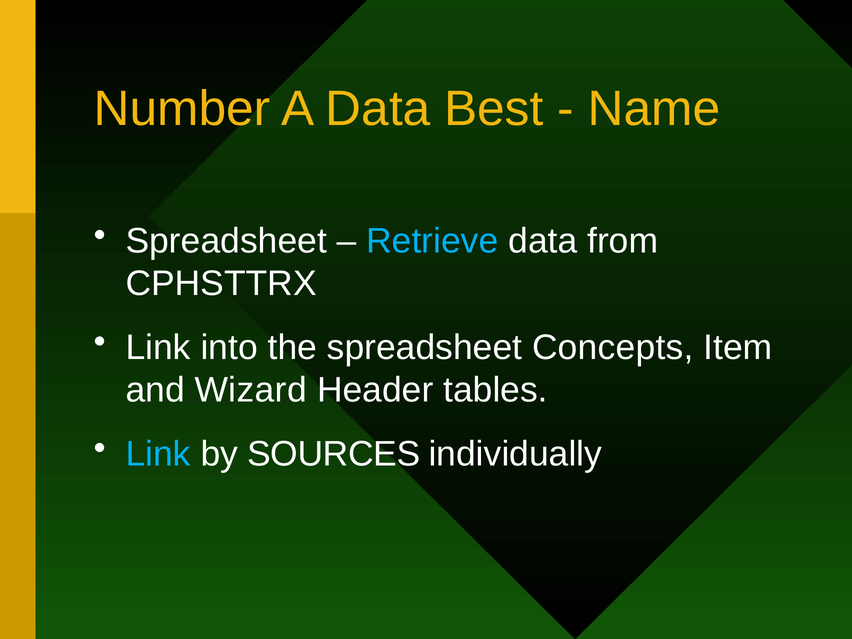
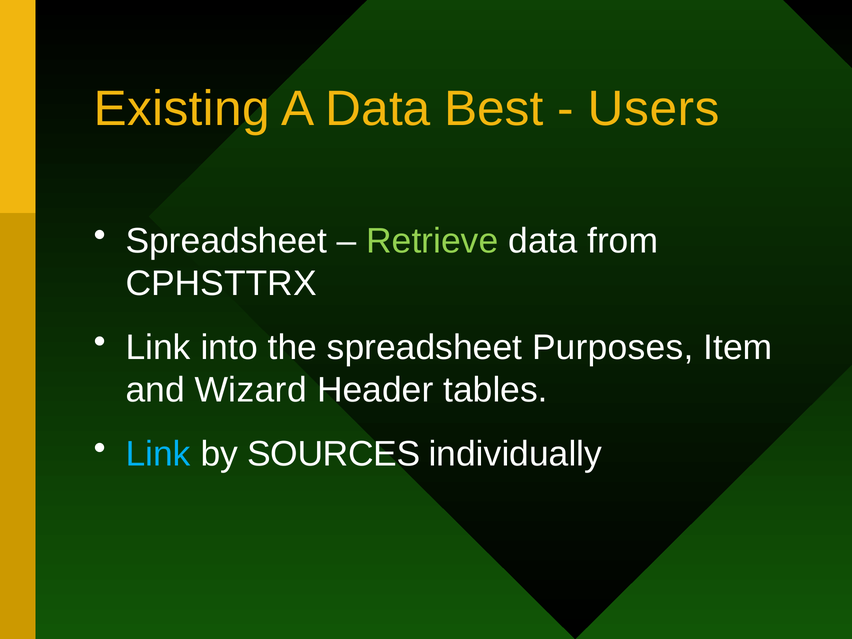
Number: Number -> Existing
Name: Name -> Users
Retrieve colour: light blue -> light green
Concepts: Concepts -> Purposes
